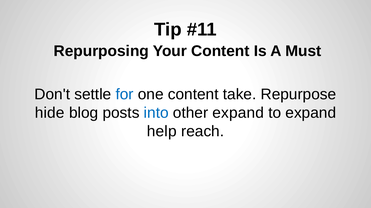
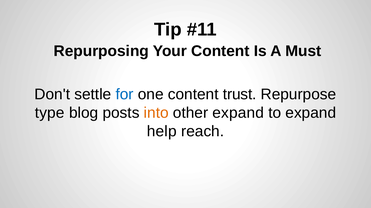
take: take -> trust
hide: hide -> type
into colour: blue -> orange
